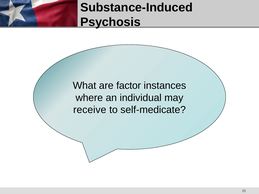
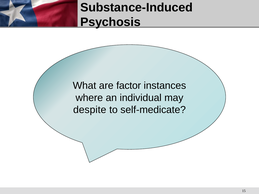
receive: receive -> despite
